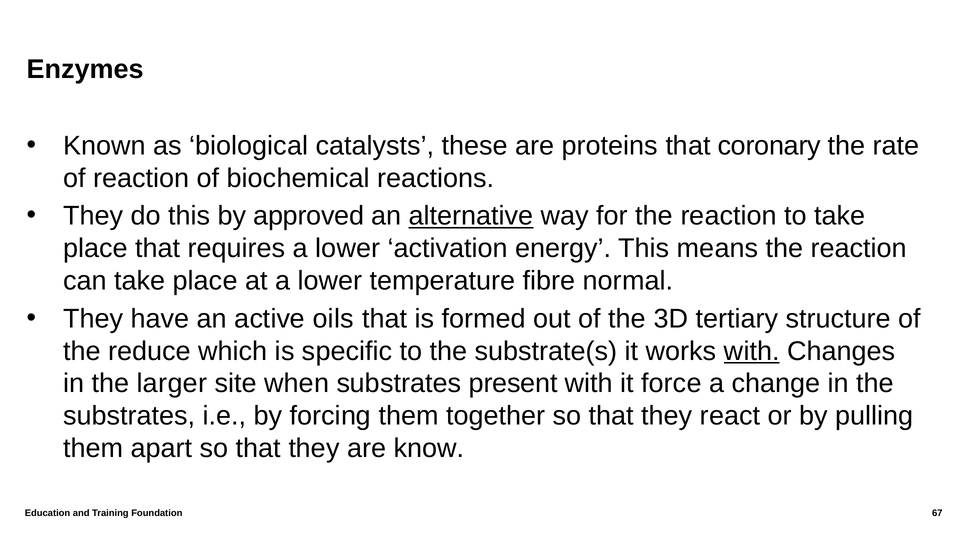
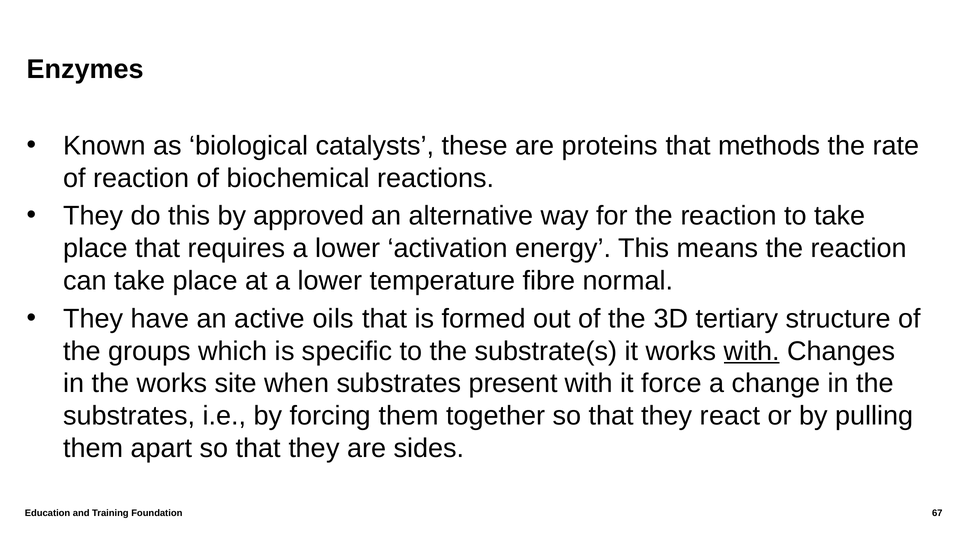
coronary: coronary -> methods
alternative underline: present -> none
reduce: reduce -> groups
the larger: larger -> works
know: know -> sides
